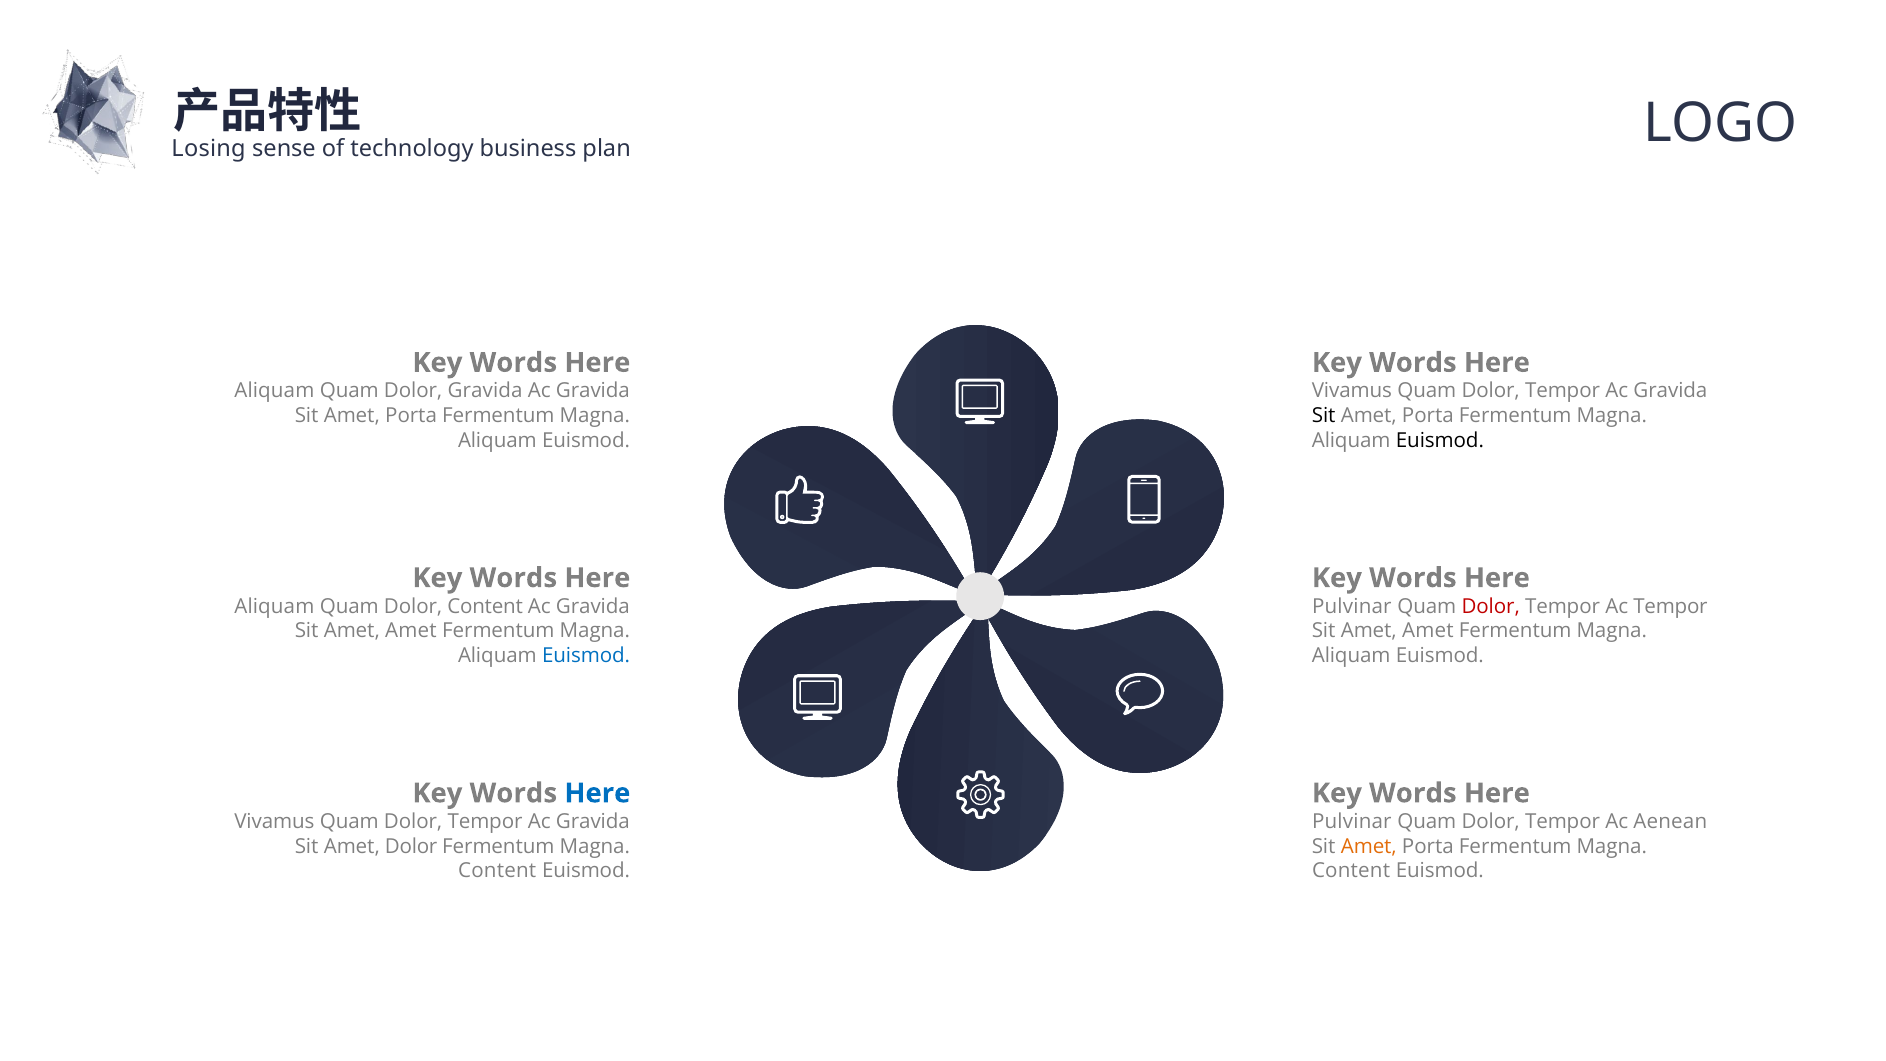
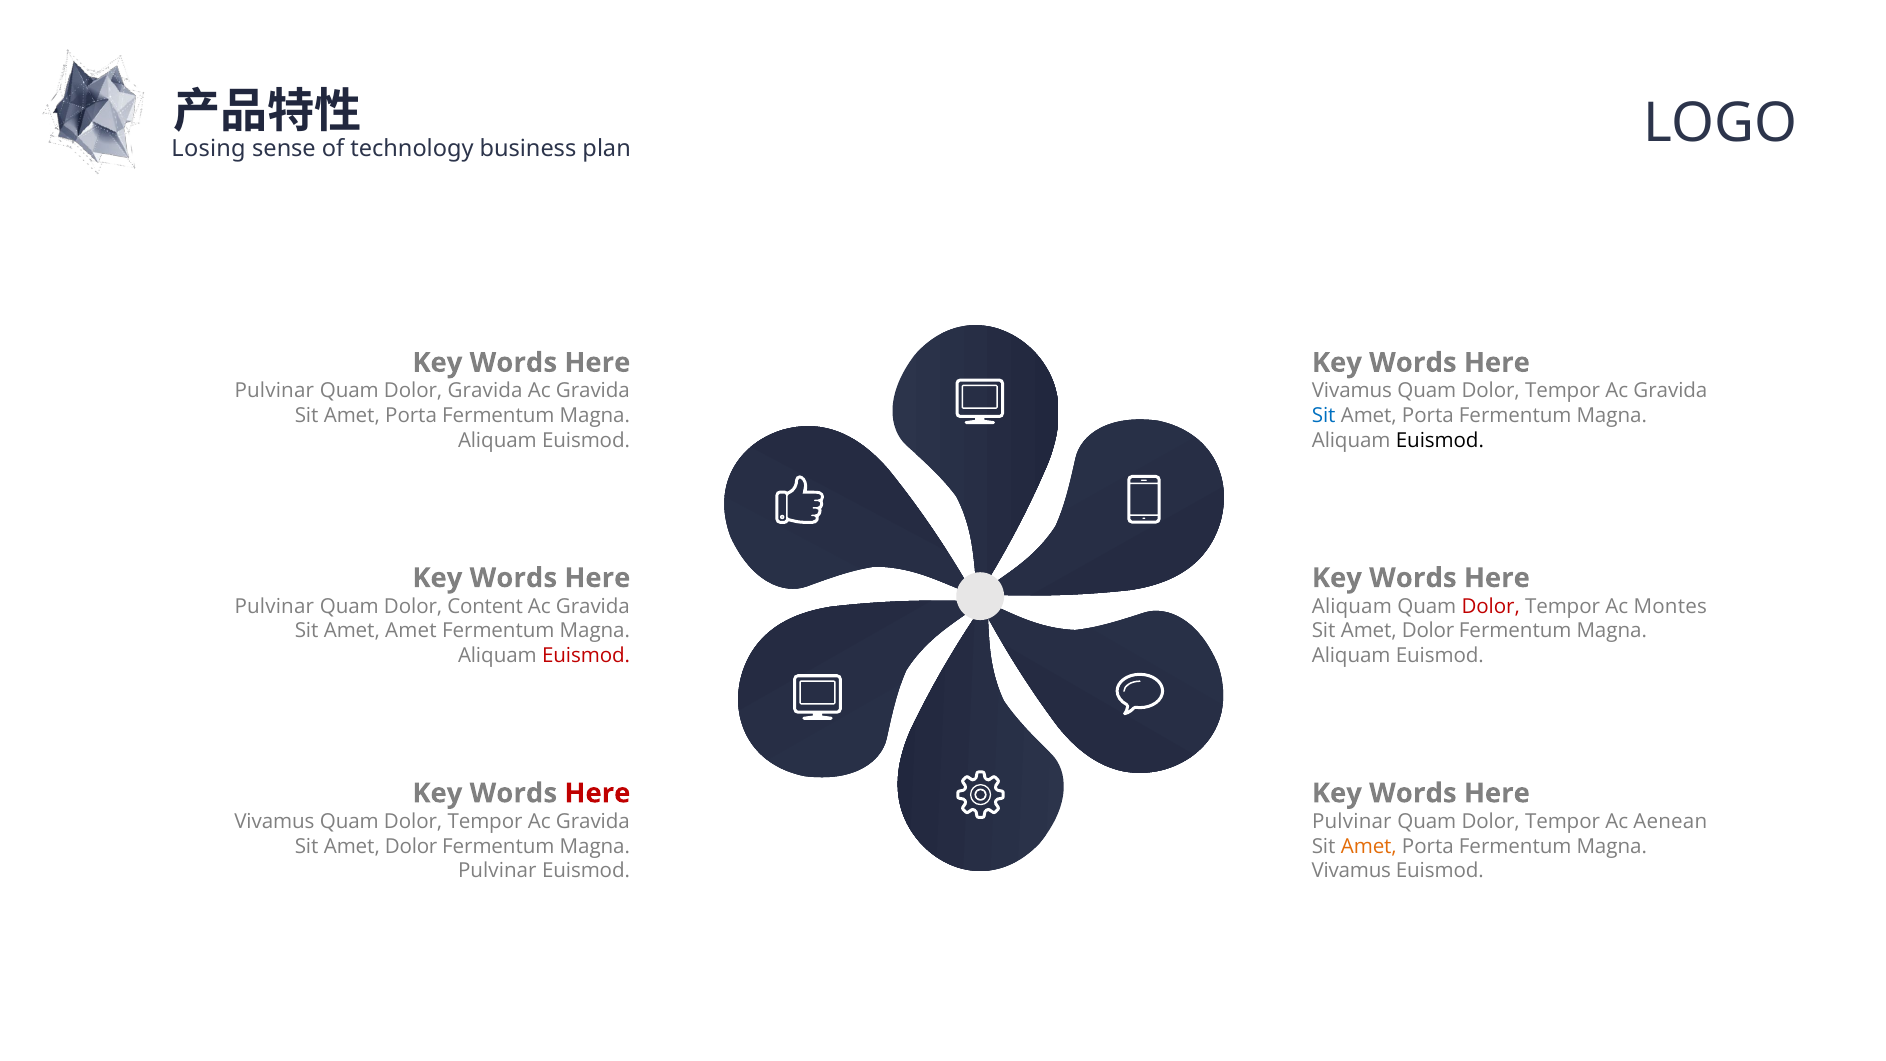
Aliquam at (274, 391): Aliquam -> Pulvinar
Sit at (1324, 416) colour: black -> blue
Aliquam at (274, 606): Aliquam -> Pulvinar
Pulvinar at (1352, 606): Pulvinar -> Aliquam
Ac Tempor: Tempor -> Montes
Amet at (1428, 631): Amet -> Dolor
Euismod at (586, 656) colour: blue -> red
Here at (597, 793) colour: blue -> red
Content at (497, 871): Content -> Pulvinar
Content at (1351, 871): Content -> Vivamus
